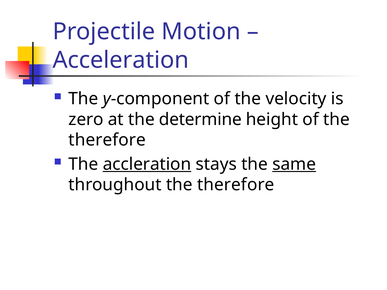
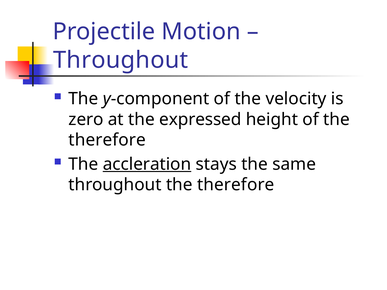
Acceleration at (121, 60): Acceleration -> Throughout
determine: determine -> expressed
same underline: present -> none
